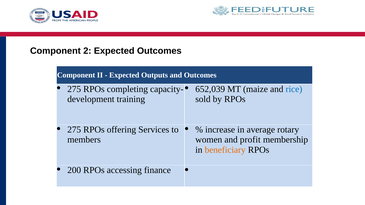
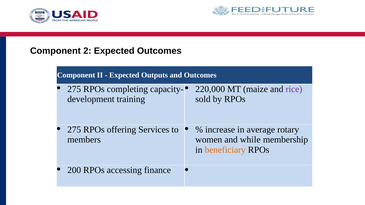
652,039: 652,039 -> 220,000
rice colour: blue -> purple
profit: profit -> while
